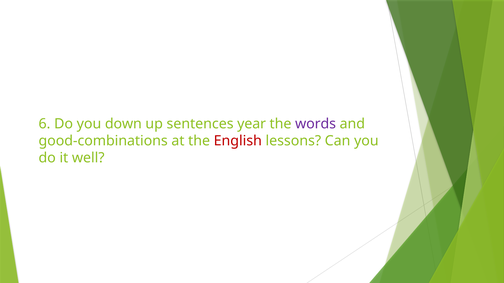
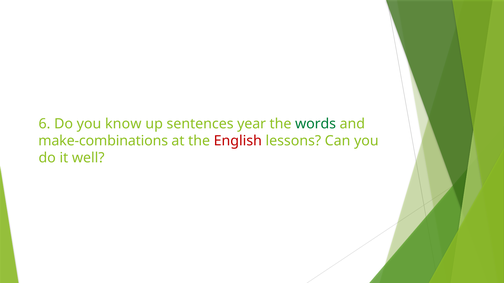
down: down -> know
words colour: purple -> green
good-combinations: good-combinations -> make-combinations
